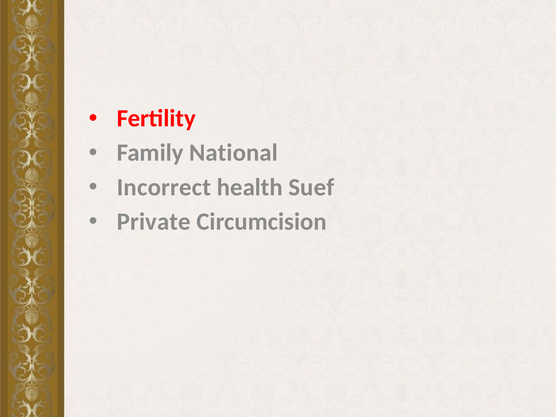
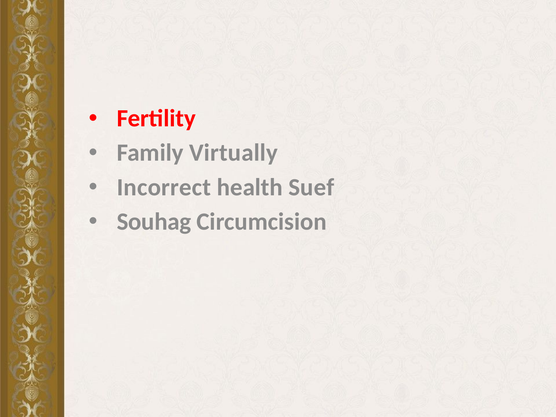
National: National -> Virtually
Private: Private -> Souhag
